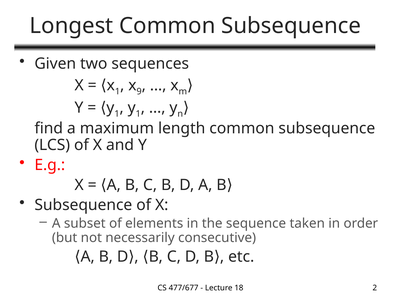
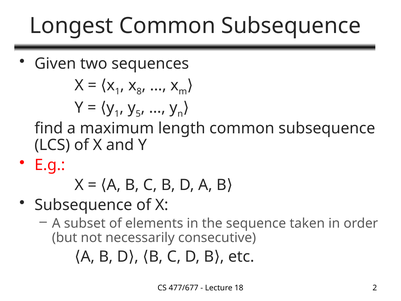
9: 9 -> 8
y 1: 1 -> 5
